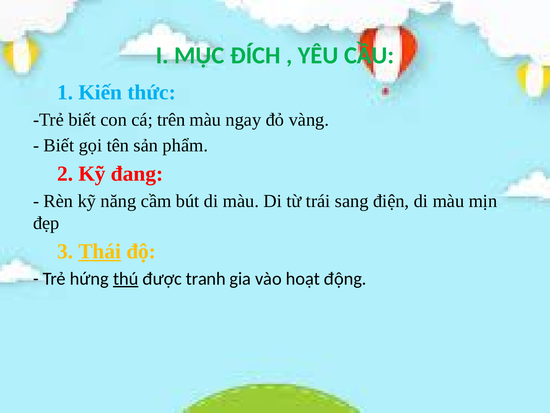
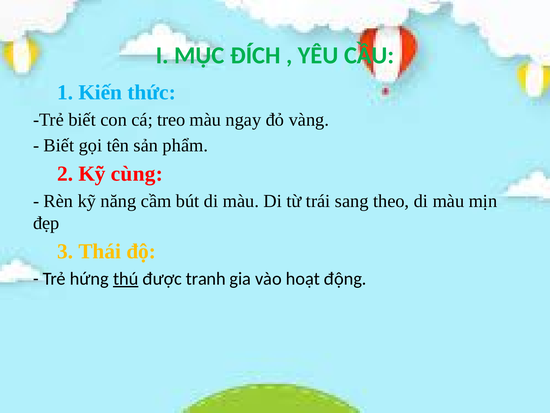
trên: trên -> treo
đang: đang -> cùng
điện: điện -> theo
Thái underline: present -> none
